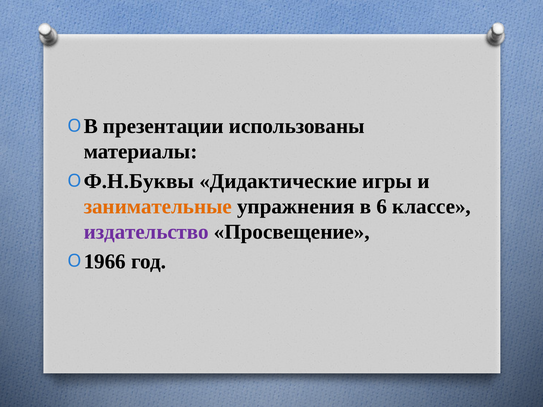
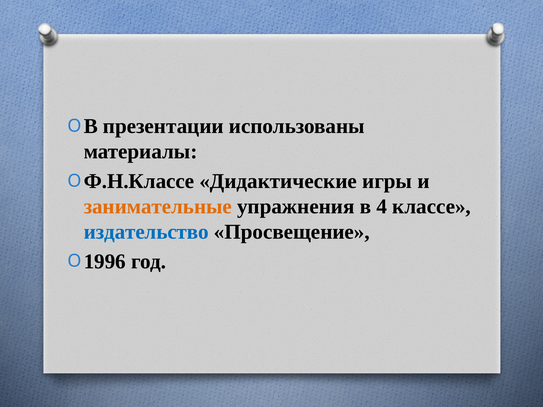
Ф.Н.Буквы: Ф.Н.Буквы -> Ф.Н.Классе
6: 6 -> 4
издательство colour: purple -> blue
1966: 1966 -> 1996
